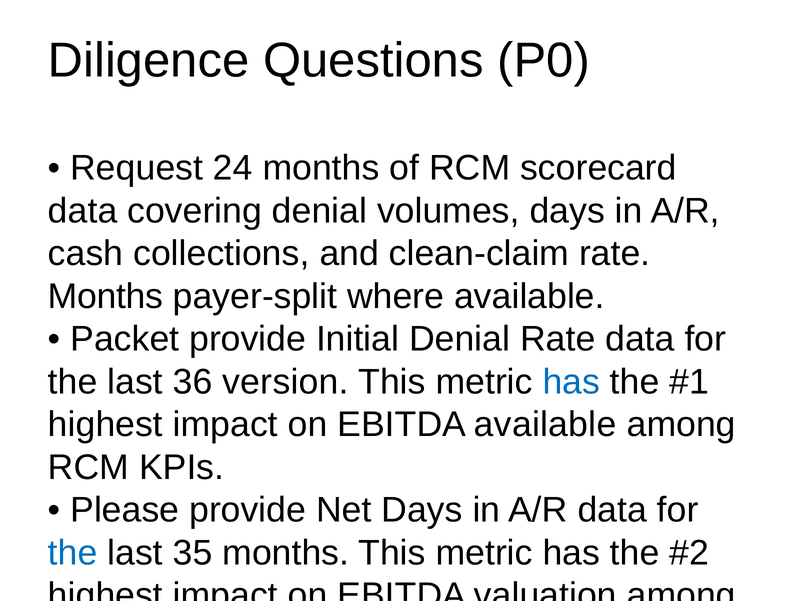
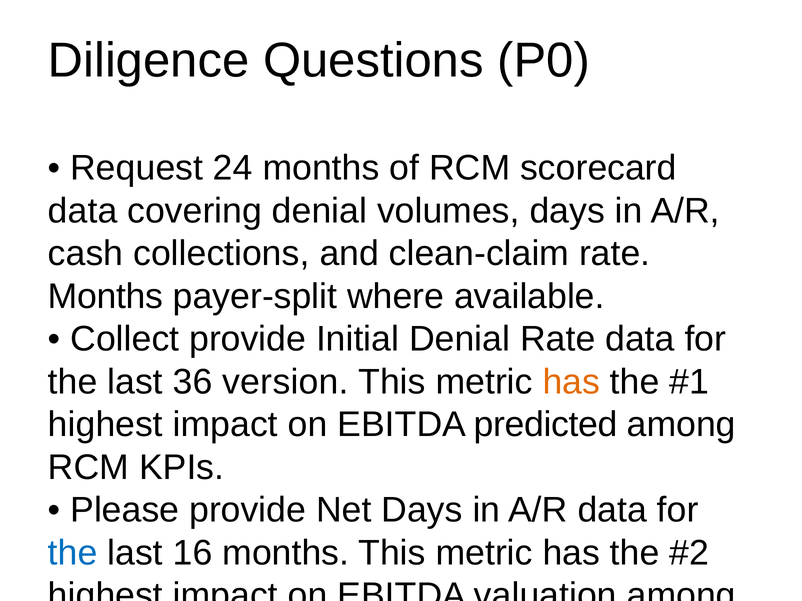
Packet at (125, 339): Packet -> Collect
has at (571, 382) colour: blue -> orange
EBITDA available: available -> predicted
35: 35 -> 16
